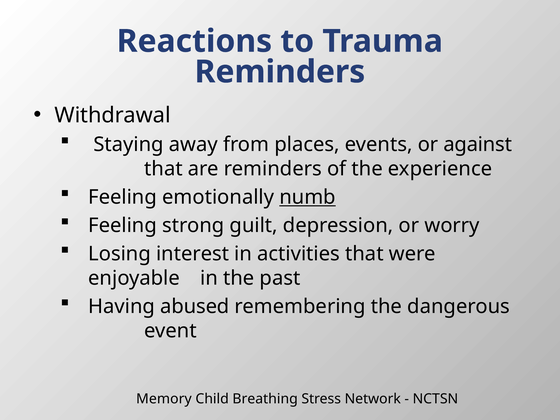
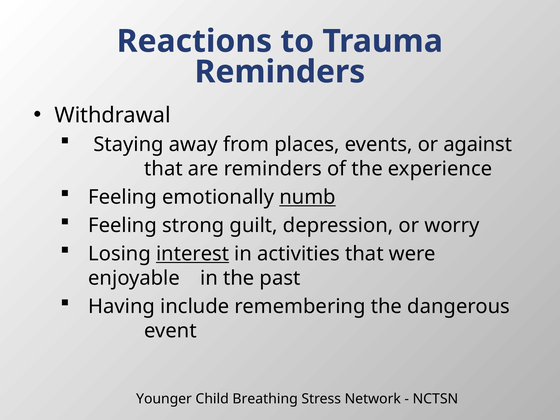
interest underline: none -> present
abused: abused -> include
Memory: Memory -> Younger
